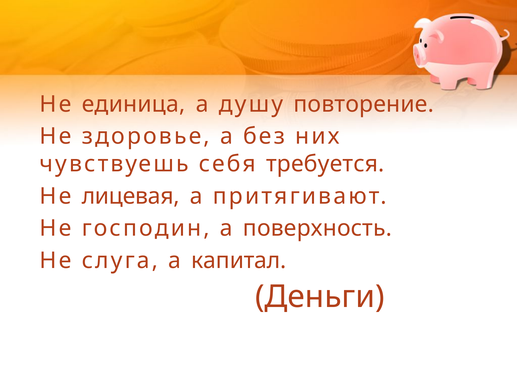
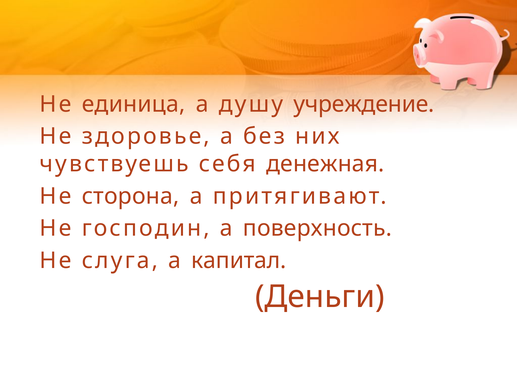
повторение: повторение -> учреждение
требуется: требуется -> денежная
лицевая: лицевая -> сторона
